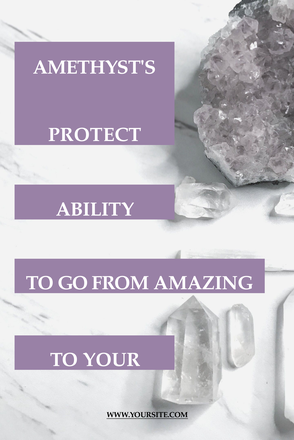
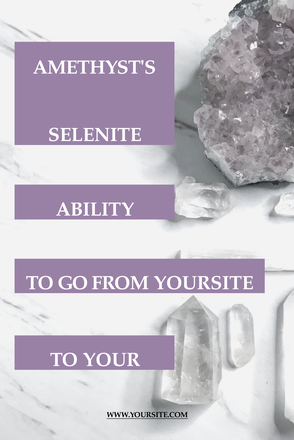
PROTECT: PROTECT -> SELENITE
AMAZING: AMAZING -> YOURSITE
